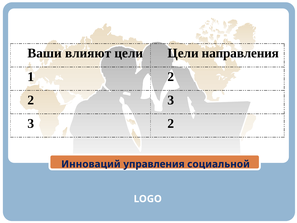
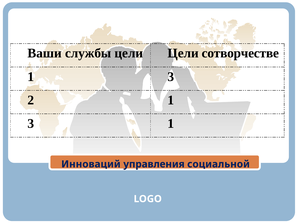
влияют: влияют -> службы
направления: направления -> сотворчестве
2 at (171, 77): 2 -> 3
2 3: 3 -> 1
3 2: 2 -> 1
